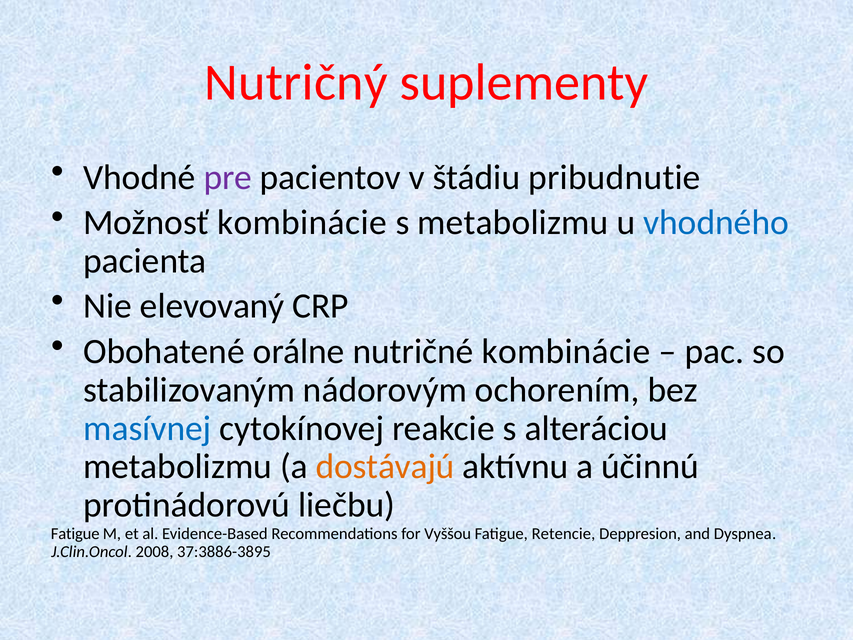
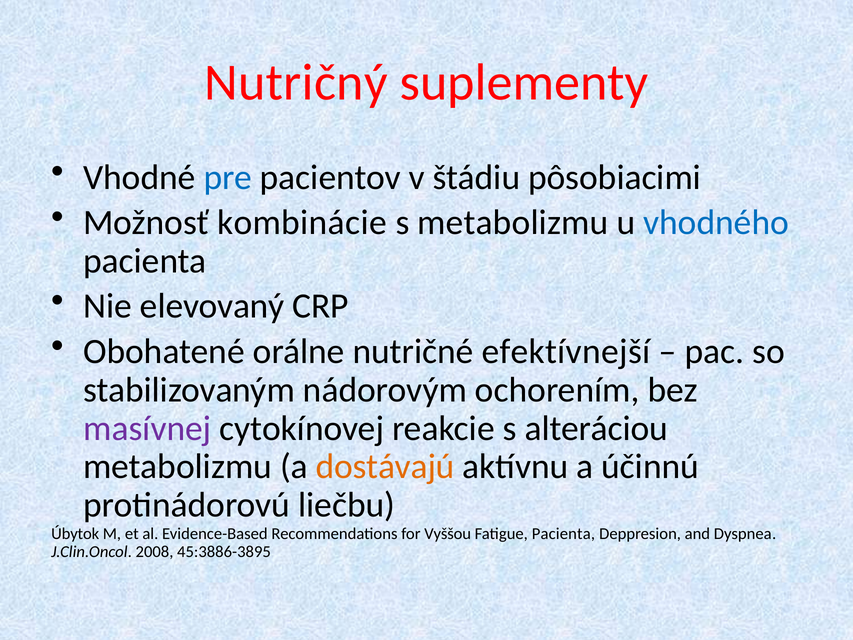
pre colour: purple -> blue
pribudnutie: pribudnutie -> pôsobiacimi
nutričné kombinácie: kombinácie -> efektívnejší
masívnej colour: blue -> purple
Fatigue at (75, 534): Fatigue -> Úbytok
Fatigue Retencie: Retencie -> Pacienta
37:3886-3895: 37:3886-3895 -> 45:3886-3895
